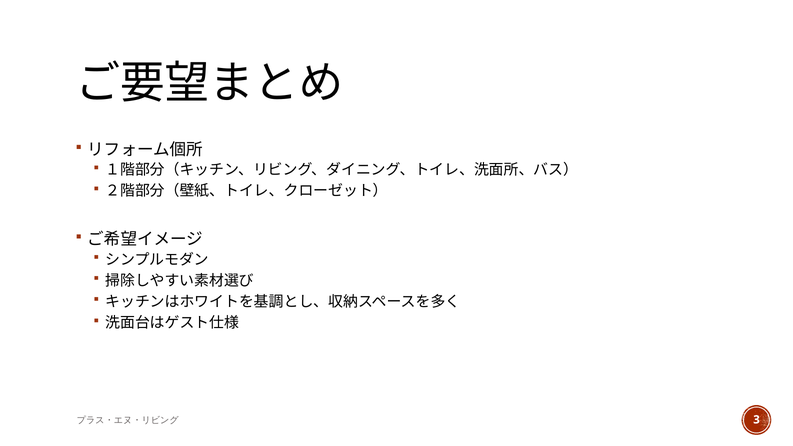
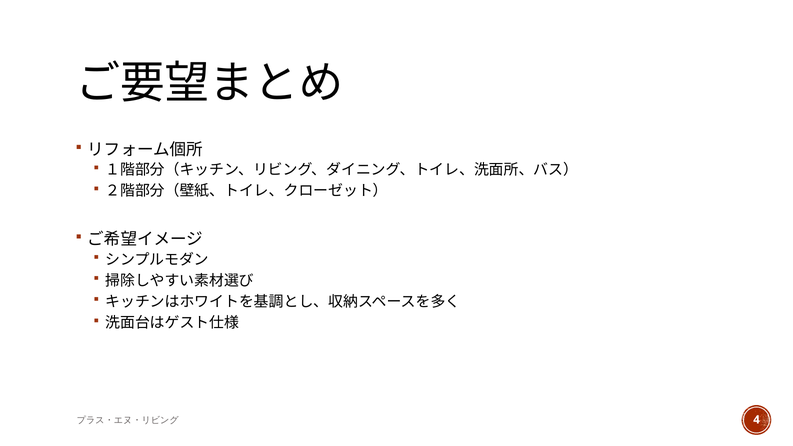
3: 3 -> 4
